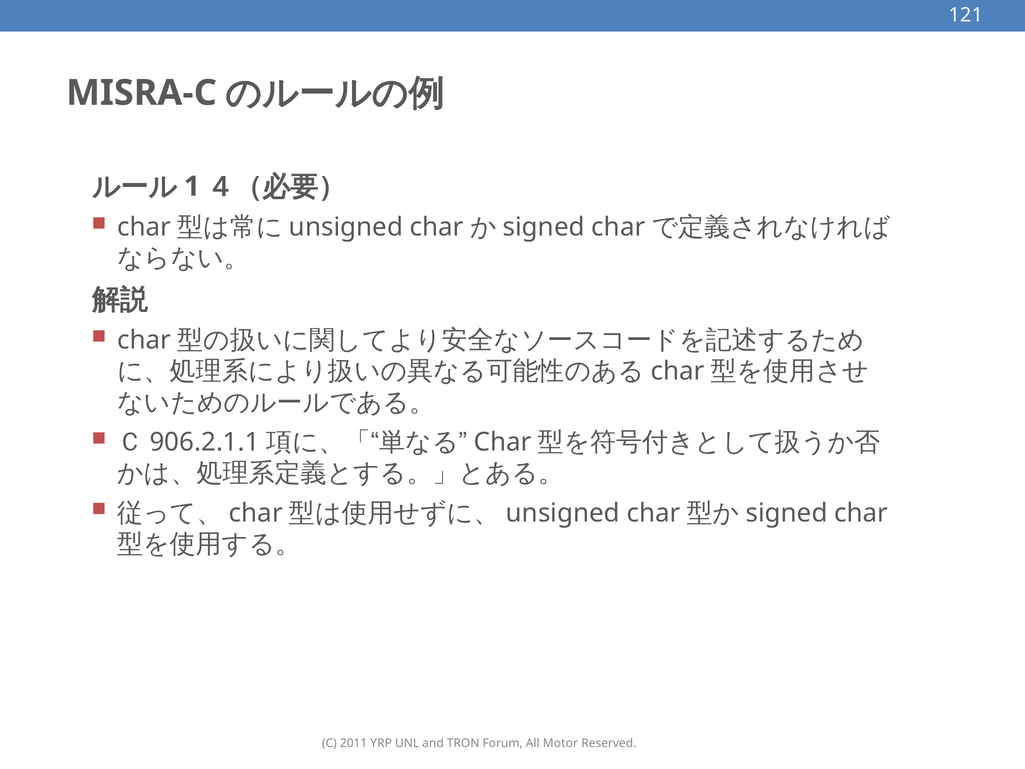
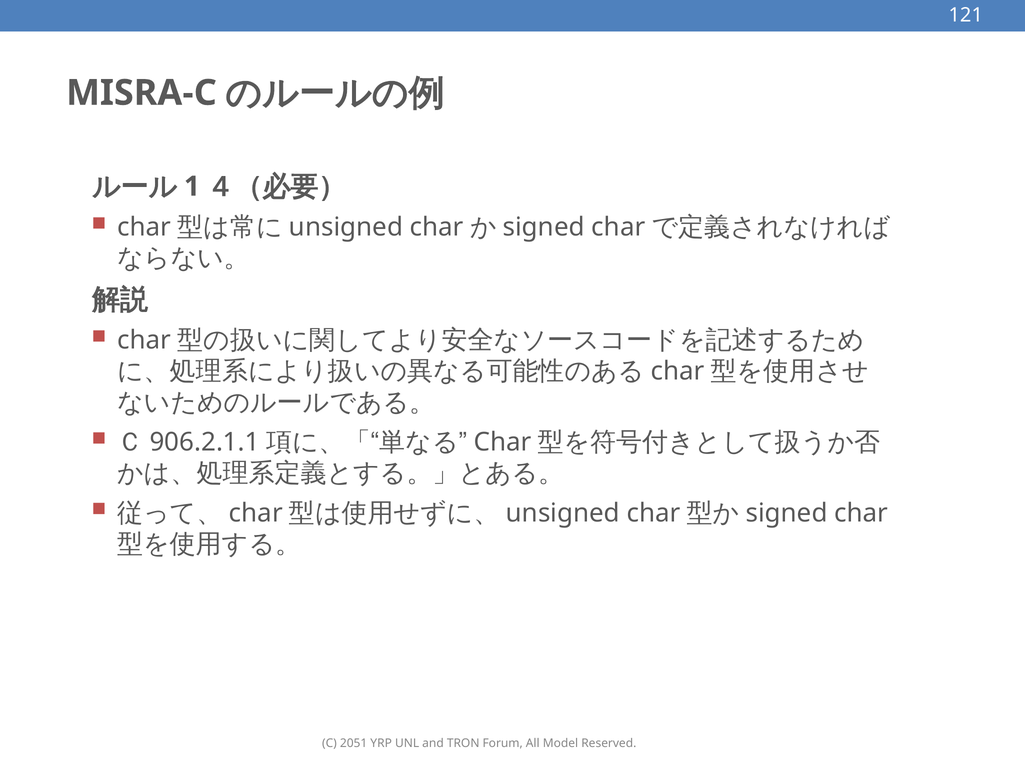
2011: 2011 -> 2051
Motor: Motor -> Model
